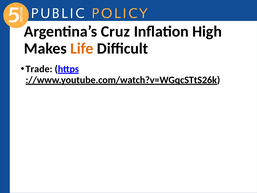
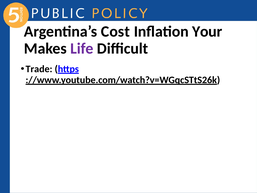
Cruz: Cruz -> Cost
High: High -> Your
Life colour: orange -> purple
